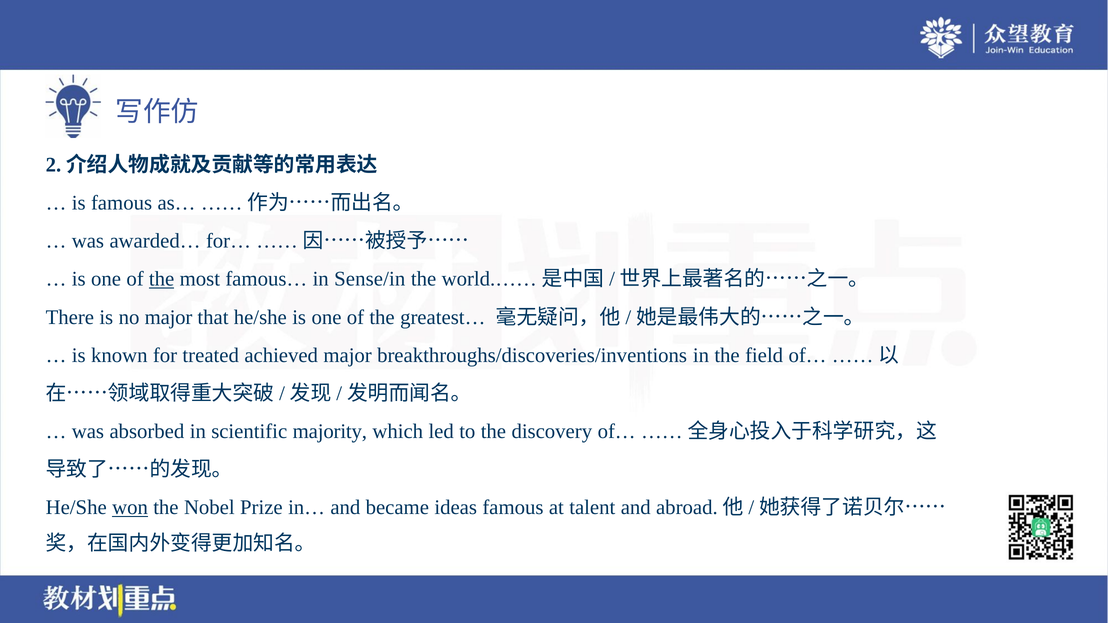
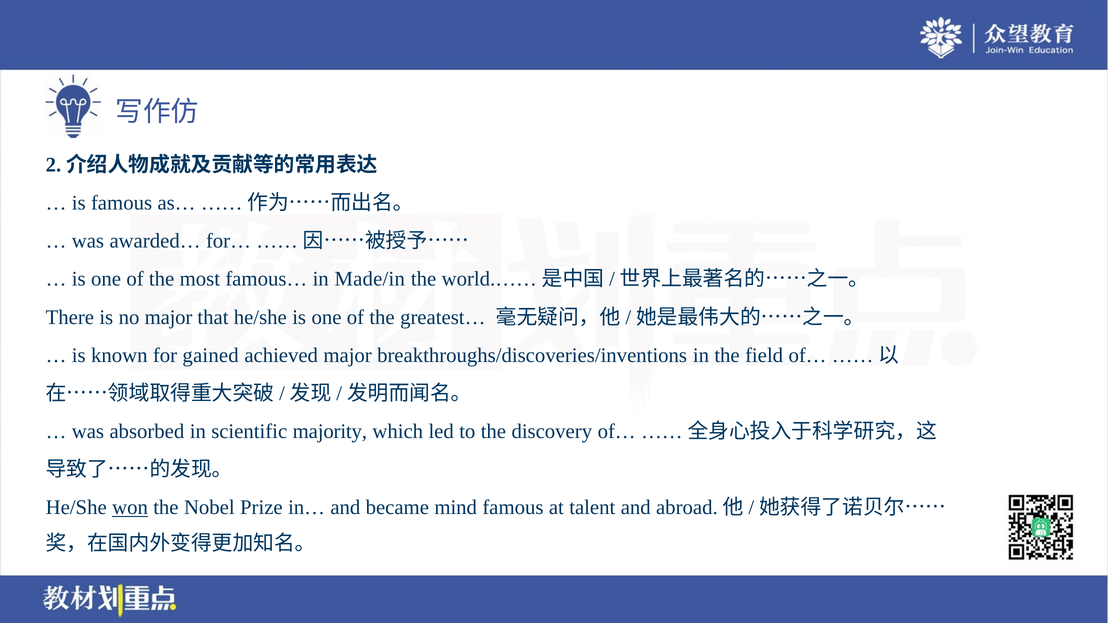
the at (162, 279) underline: present -> none
Sense/in: Sense/in -> Made/in
treated: treated -> gained
ideas: ideas -> mind
